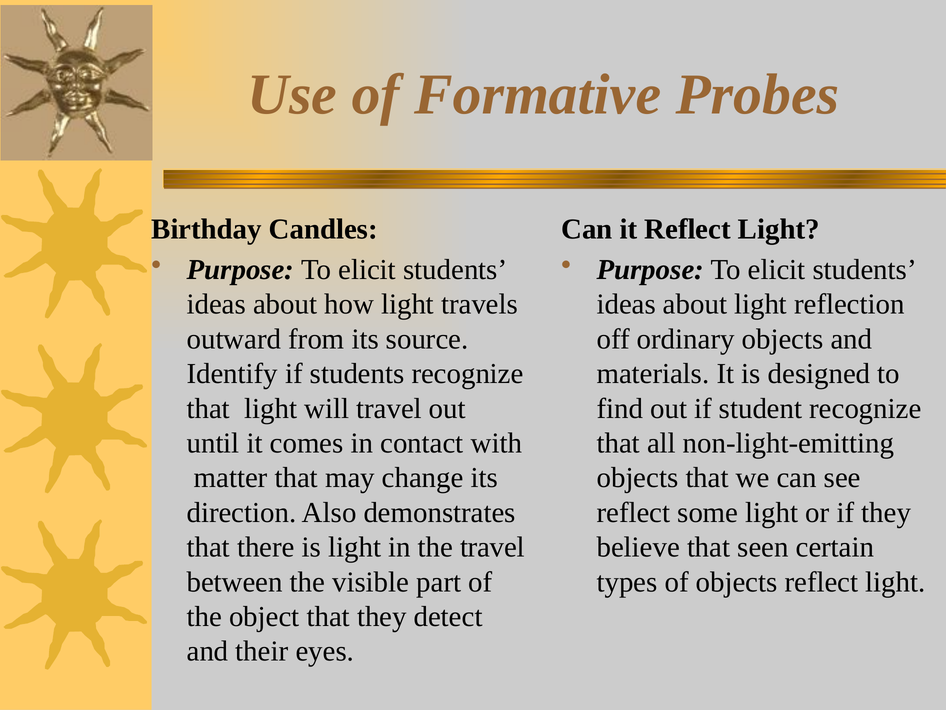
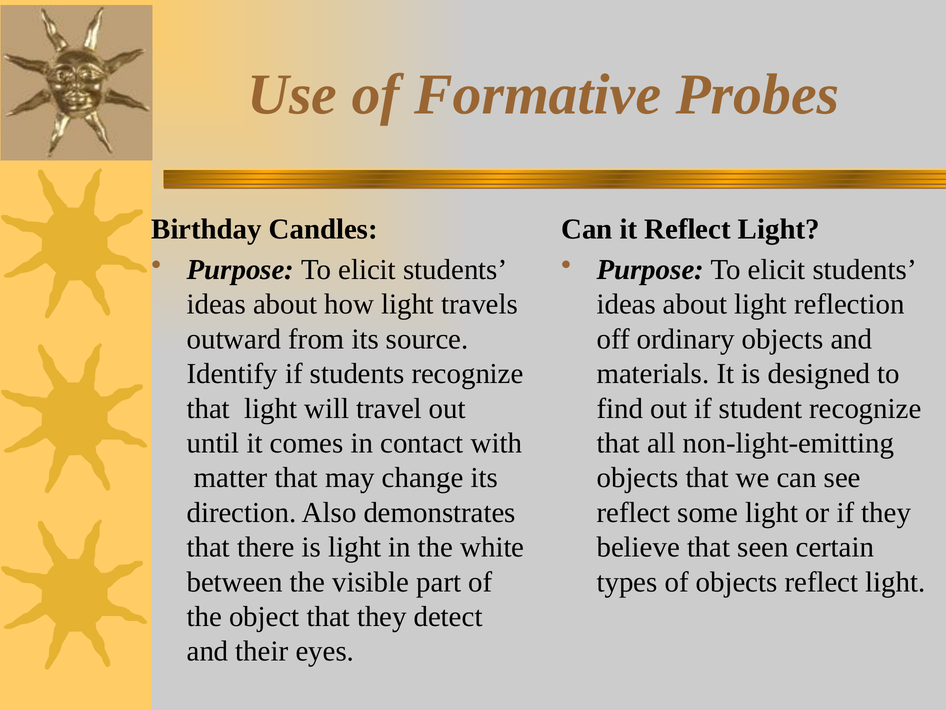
the travel: travel -> white
